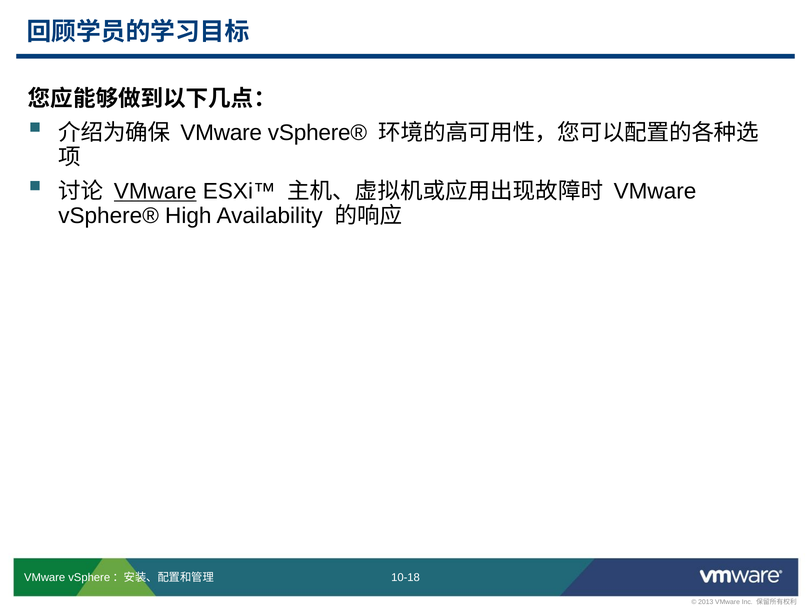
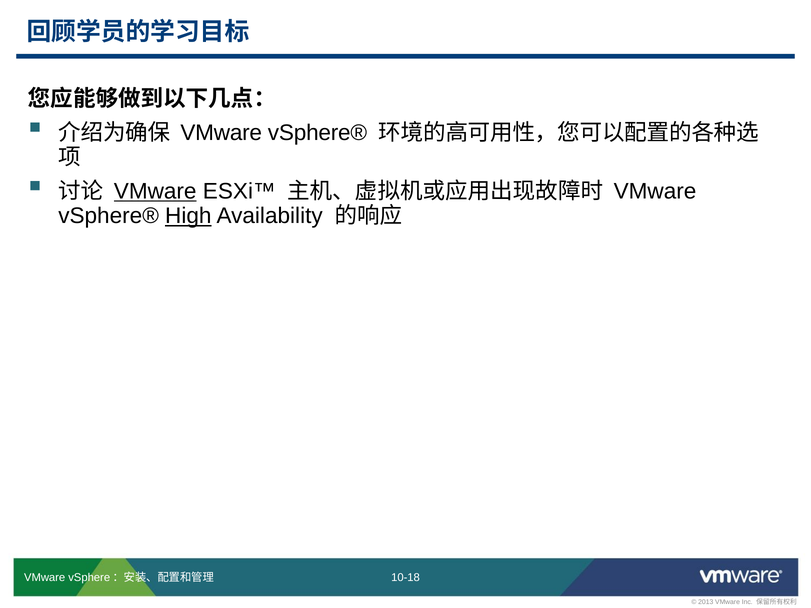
High underline: none -> present
